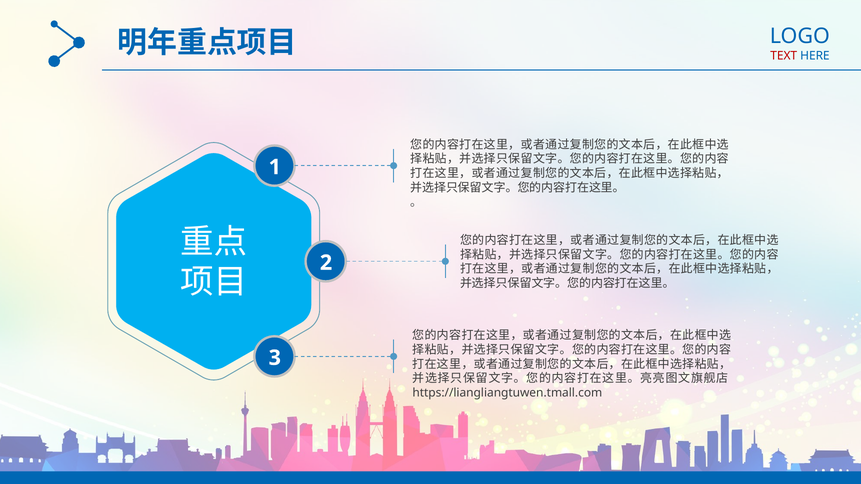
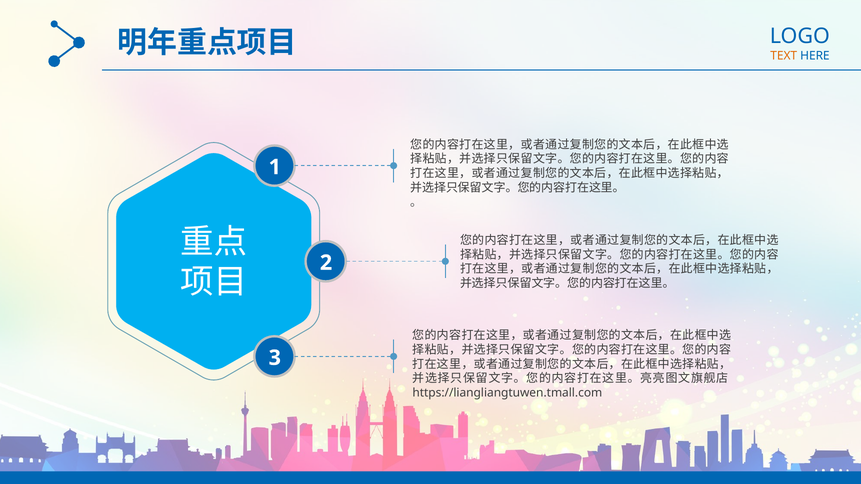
TEXT colour: red -> orange
